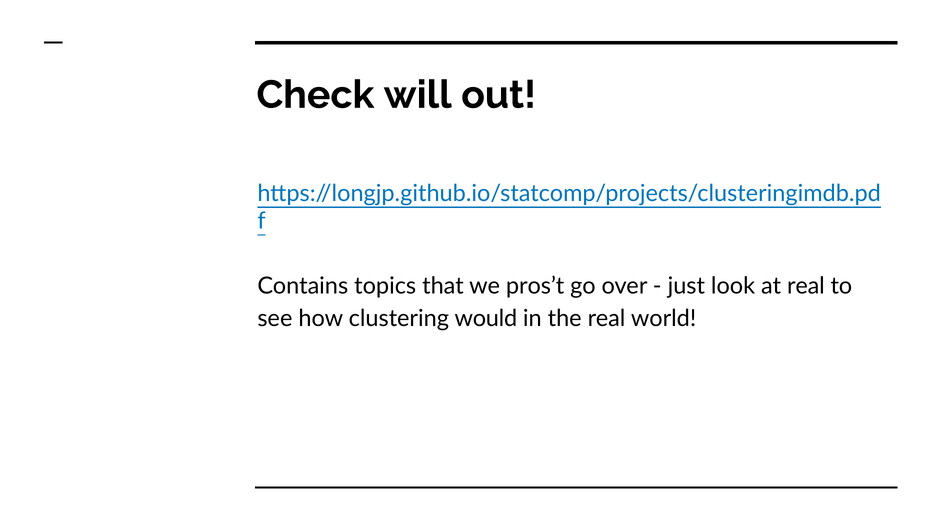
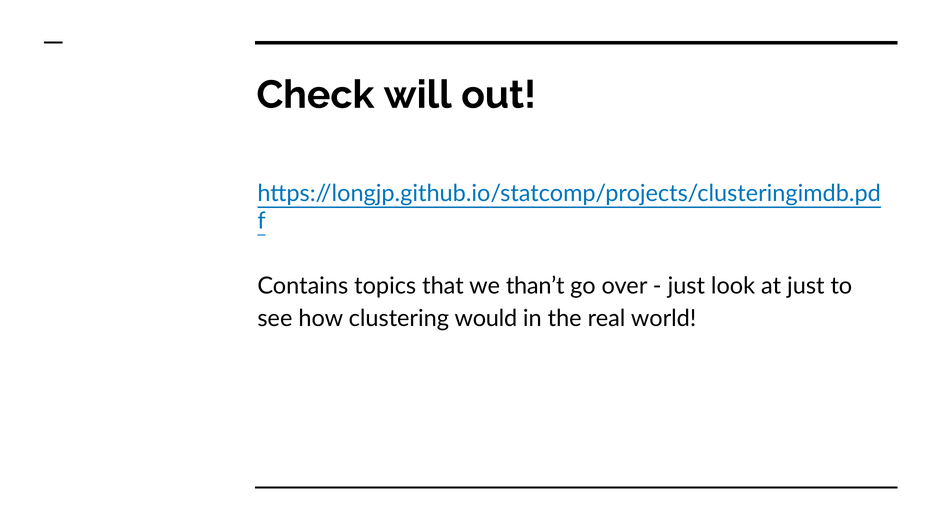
pros’t: pros’t -> than’t
at real: real -> just
